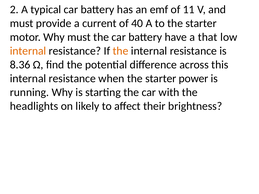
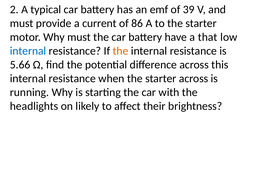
11: 11 -> 39
40: 40 -> 86
internal at (28, 51) colour: orange -> blue
8.36: 8.36 -> 5.66
starter power: power -> across
